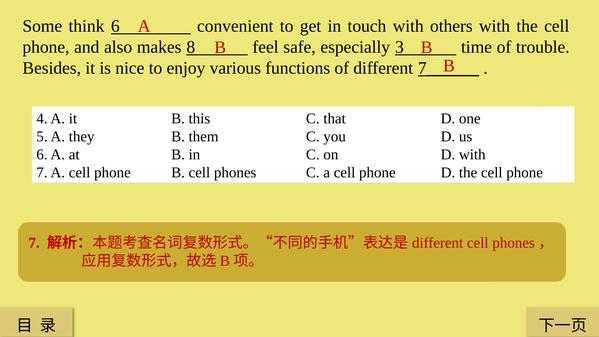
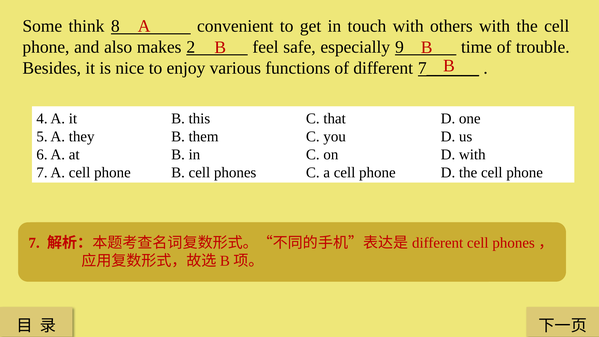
think 6: 6 -> 8
8: 8 -> 2
3: 3 -> 9
